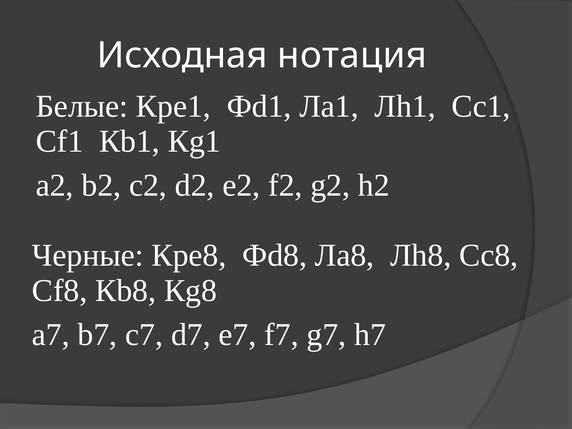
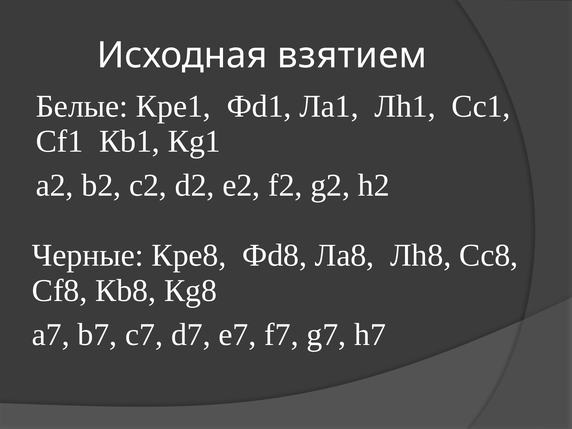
нотация: нотация -> взятием
